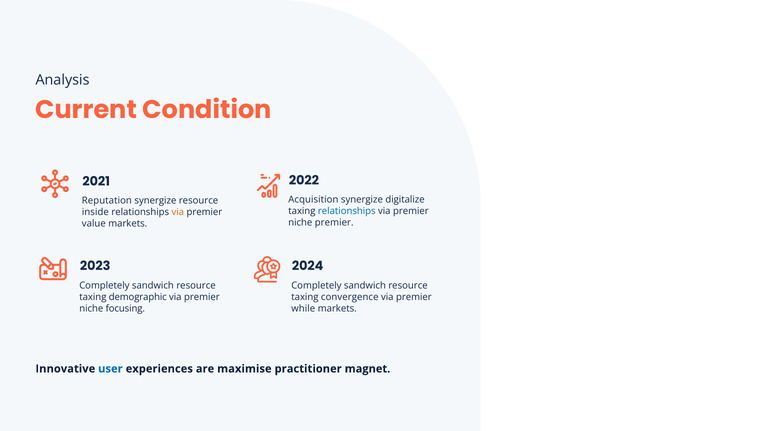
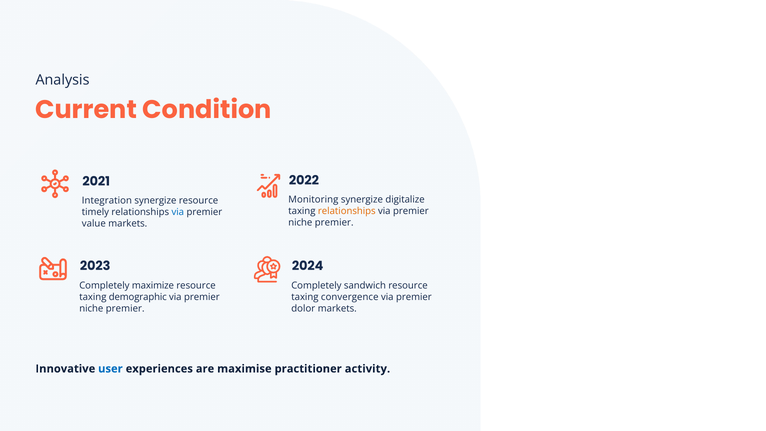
Acquisition: Acquisition -> Monitoring
Reputation: Reputation -> Integration
relationships at (347, 211) colour: blue -> orange
inside: inside -> timely
via at (178, 212) colour: orange -> blue
sandwich at (153, 285): sandwich -> maximize
focusing at (125, 308): focusing -> premier
while: while -> dolor
magnet: magnet -> activity
